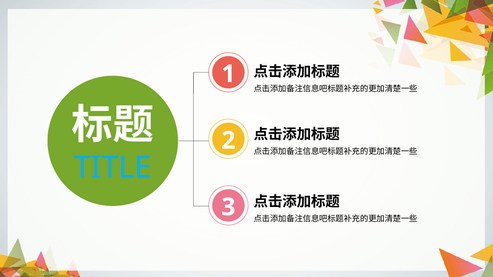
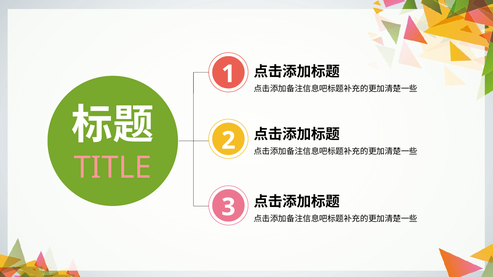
TITLE colour: light blue -> pink
